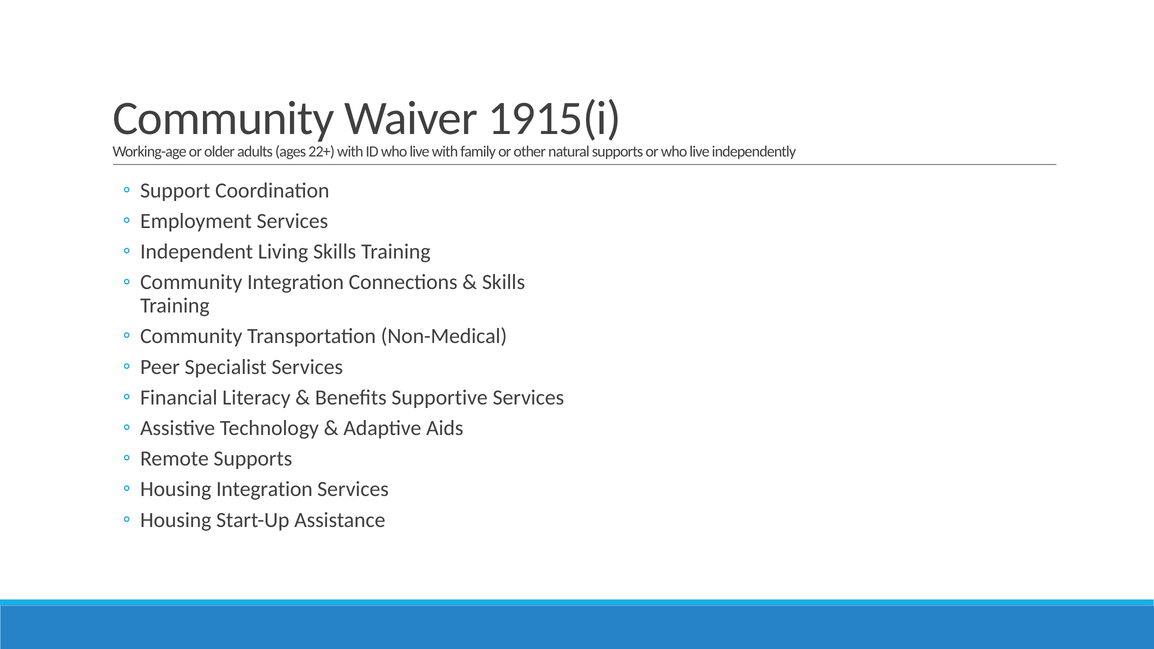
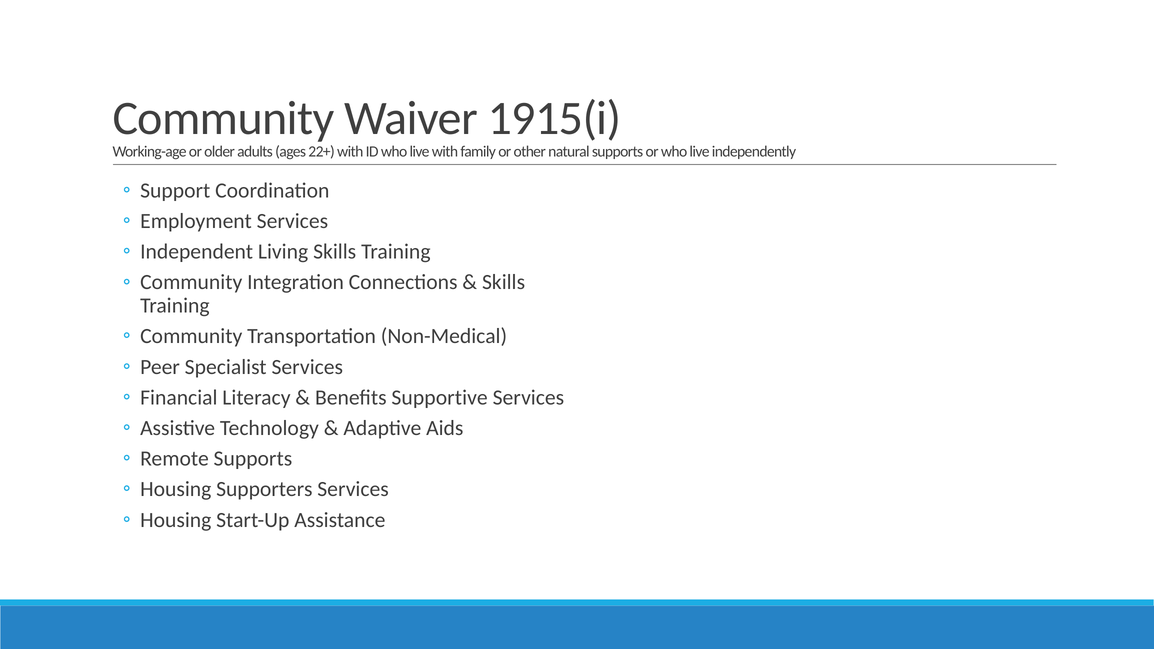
Housing Integration: Integration -> Supporters
